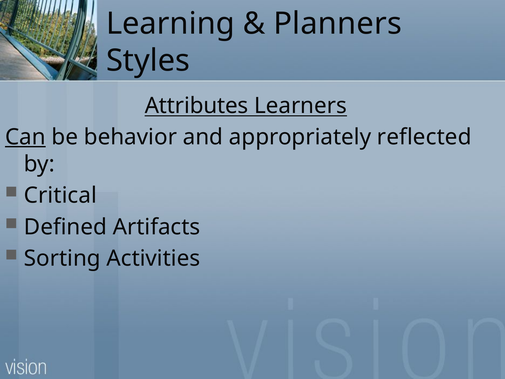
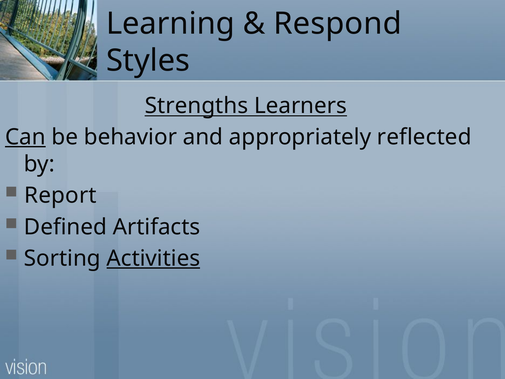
Planners: Planners -> Respond
Attributes: Attributes -> Strengths
Critical: Critical -> Report
Activities underline: none -> present
